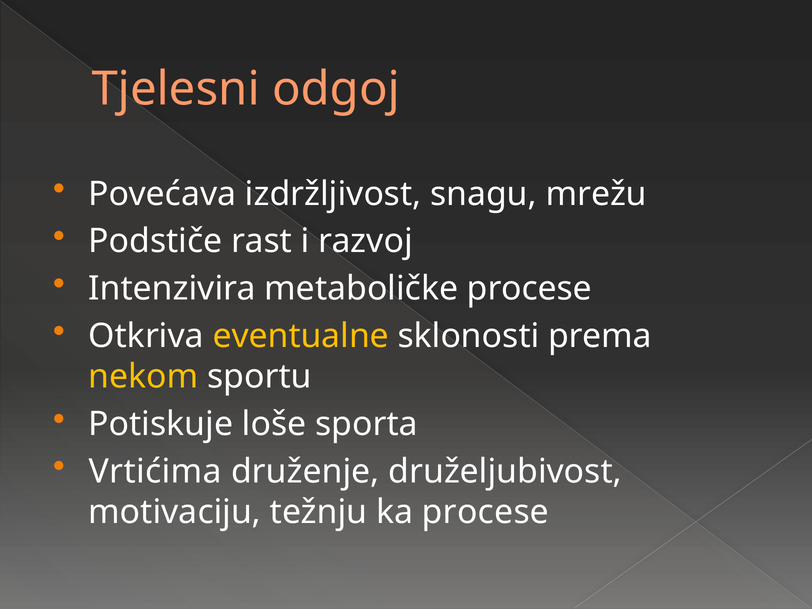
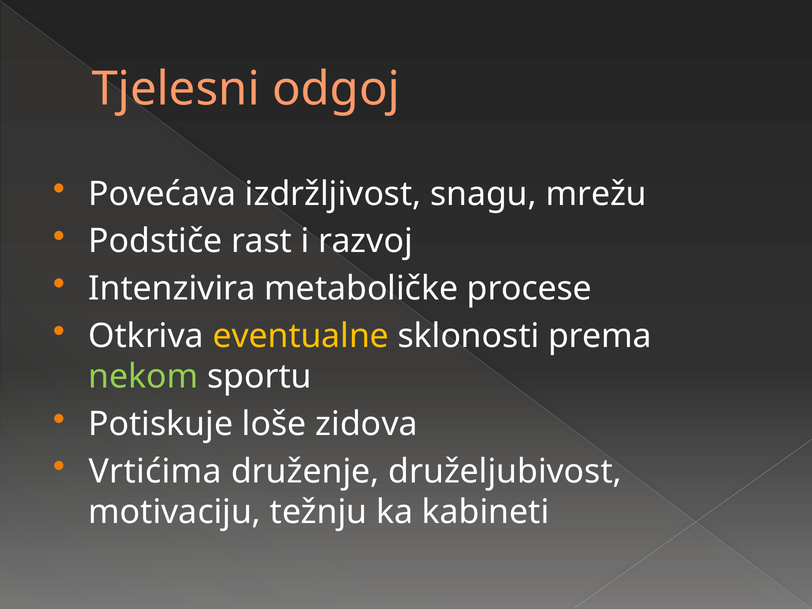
nekom colour: yellow -> light green
sporta: sporta -> zidova
ka procese: procese -> kabineti
